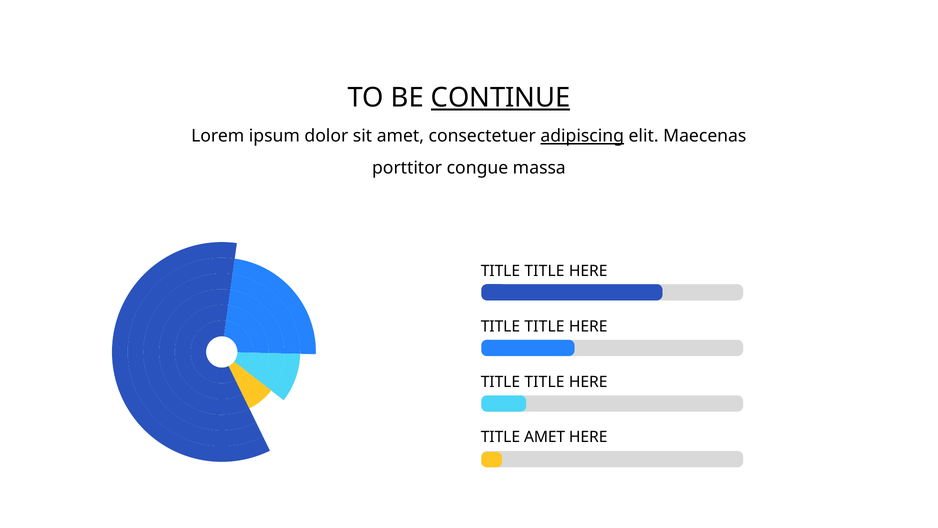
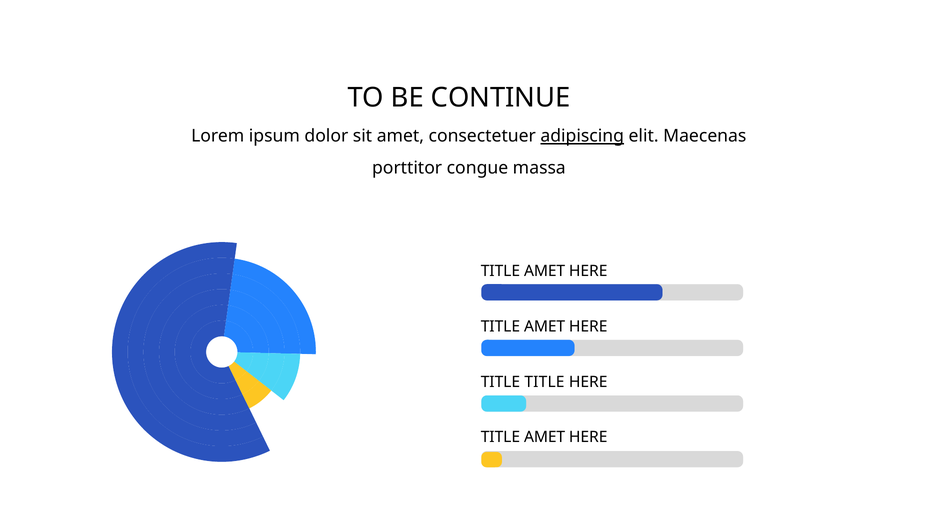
CONTINUE underline: present -> none
TITLE at (544, 271): TITLE -> AMET
TITLE at (544, 326): TITLE -> AMET
